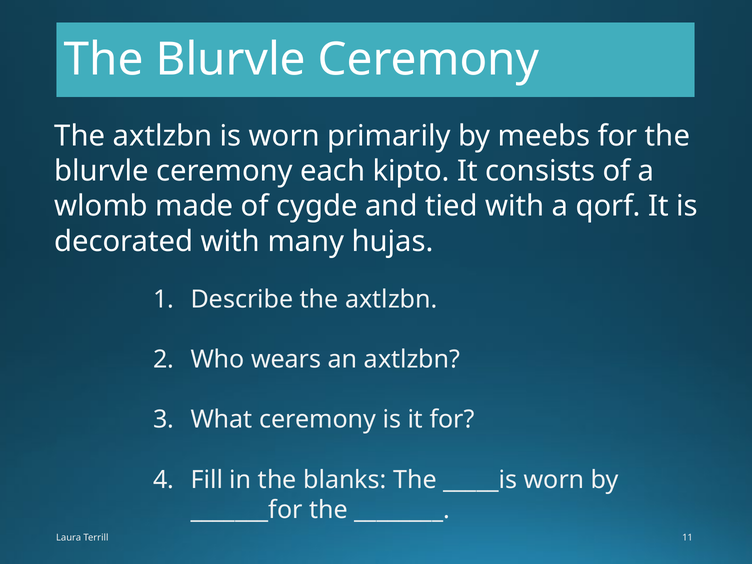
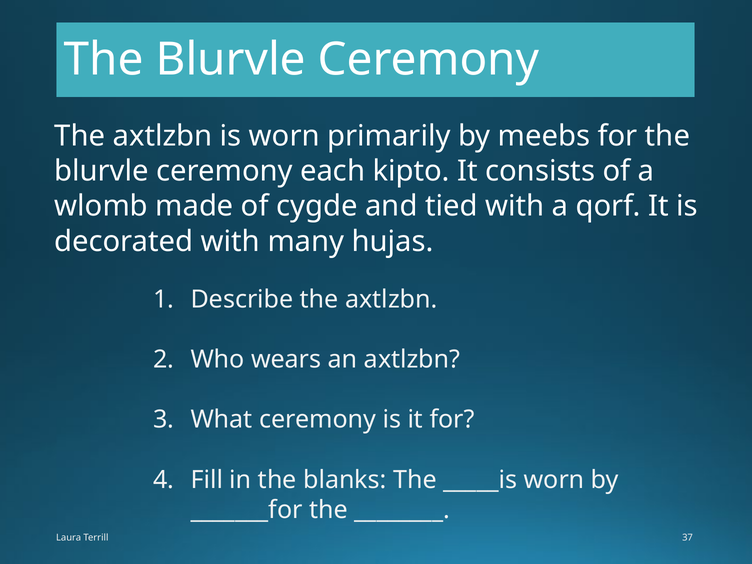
11: 11 -> 37
